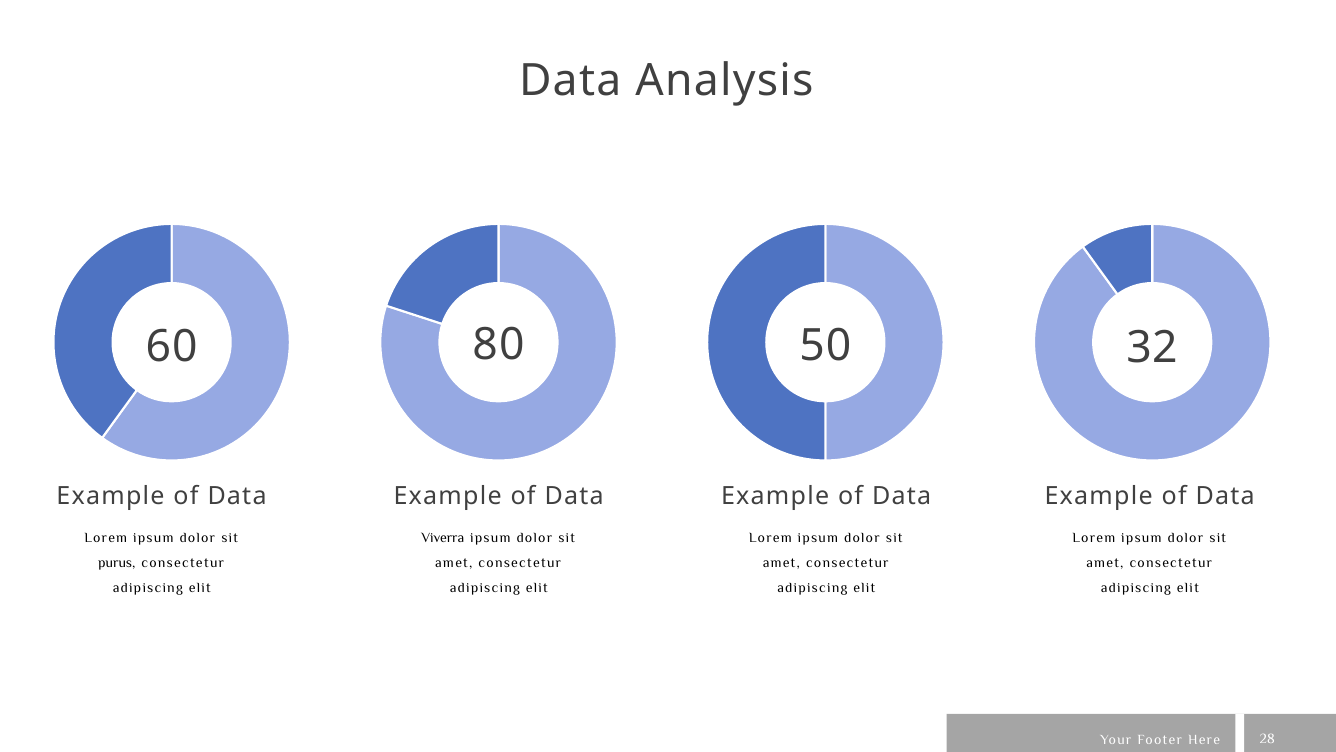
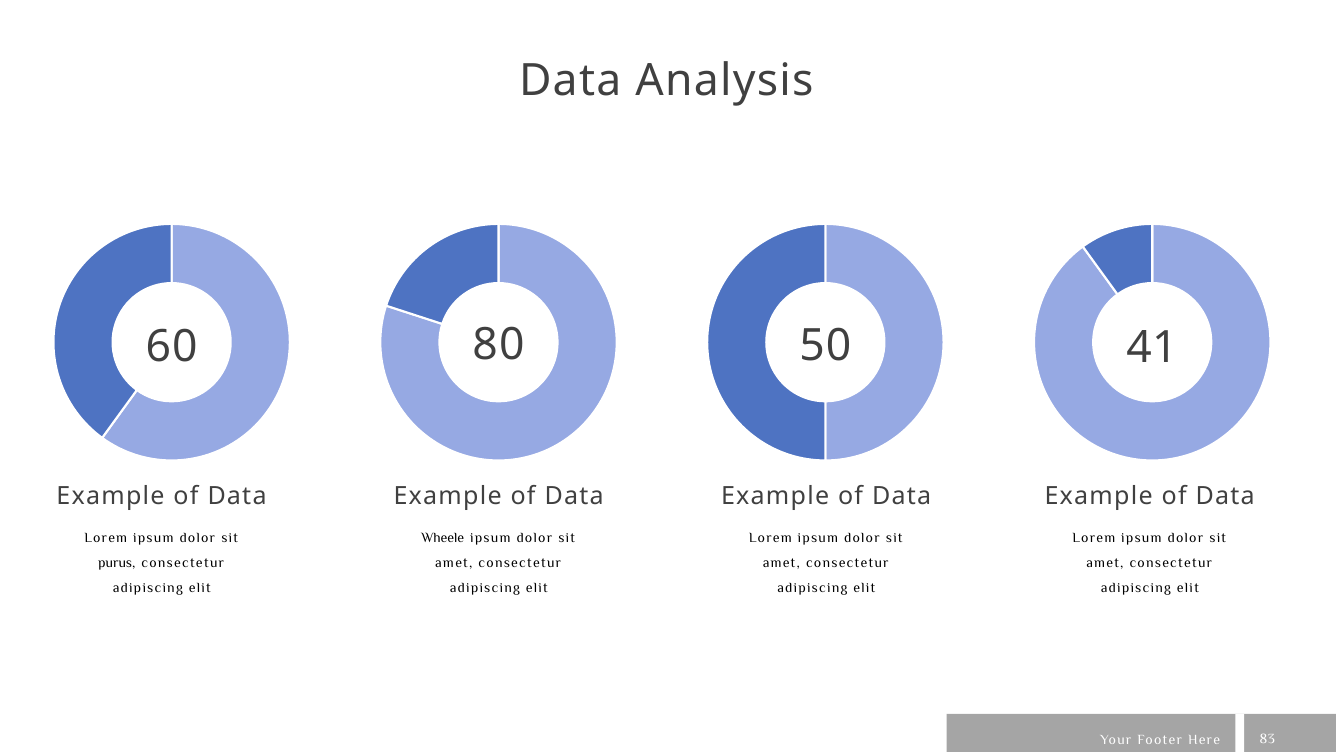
32: 32 -> 41
Viverra: Viverra -> Wheele
28: 28 -> 83
